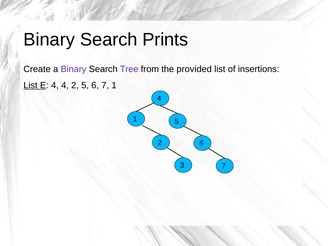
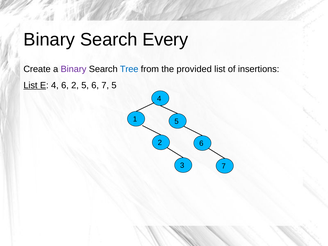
Prints: Prints -> Every
Tree colour: purple -> blue
4 4: 4 -> 6
1 at (114, 85): 1 -> 5
